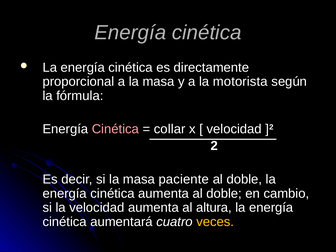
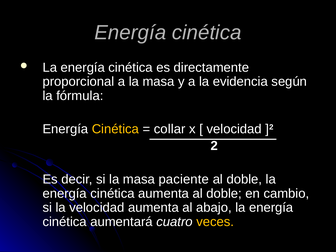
motorista: motorista -> evidencia
Cinética at (115, 129) colour: pink -> yellow
altura: altura -> abajo
